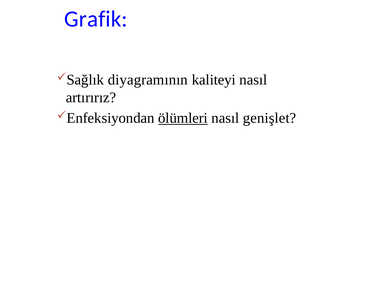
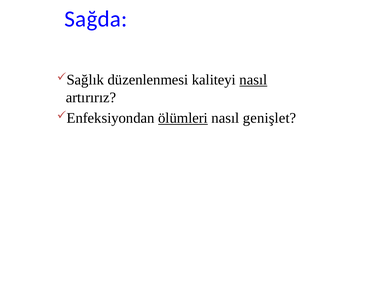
Grafik: Grafik -> Sağda
diyagramının: diyagramının -> düzenlenmesi
nasıl at (253, 80) underline: none -> present
